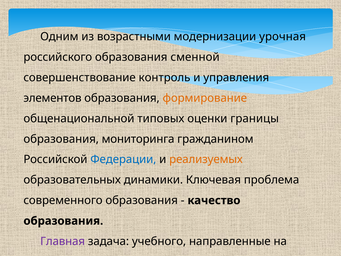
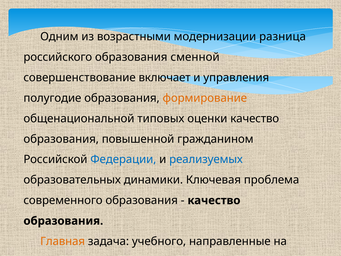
урочная: урочная -> разница
контроль: контроль -> включает
элементов: элементов -> полугодие
оценки границы: границы -> качество
мониторинга: мониторинга -> повышенной
реализуемых colour: orange -> blue
Главная colour: purple -> orange
